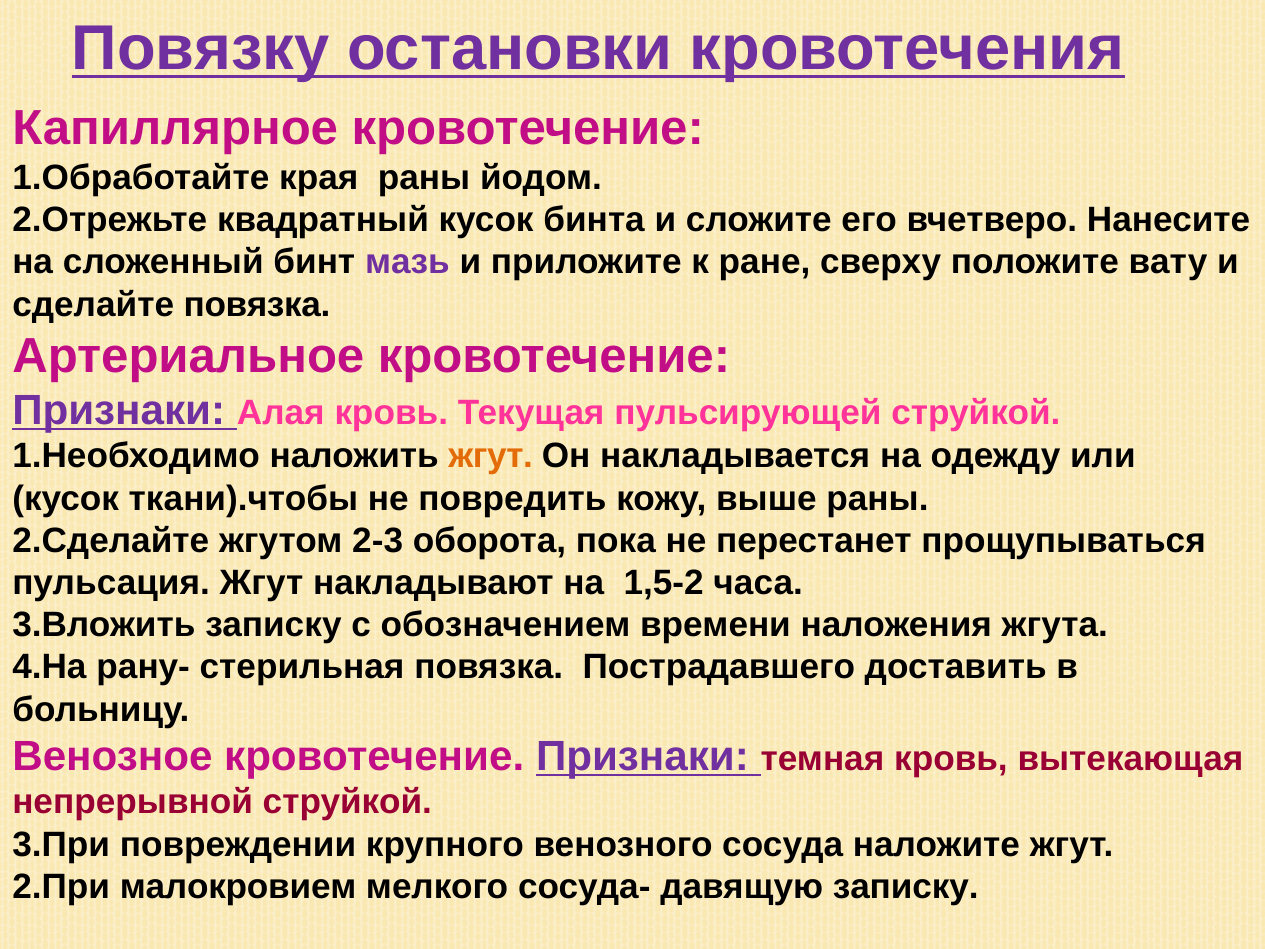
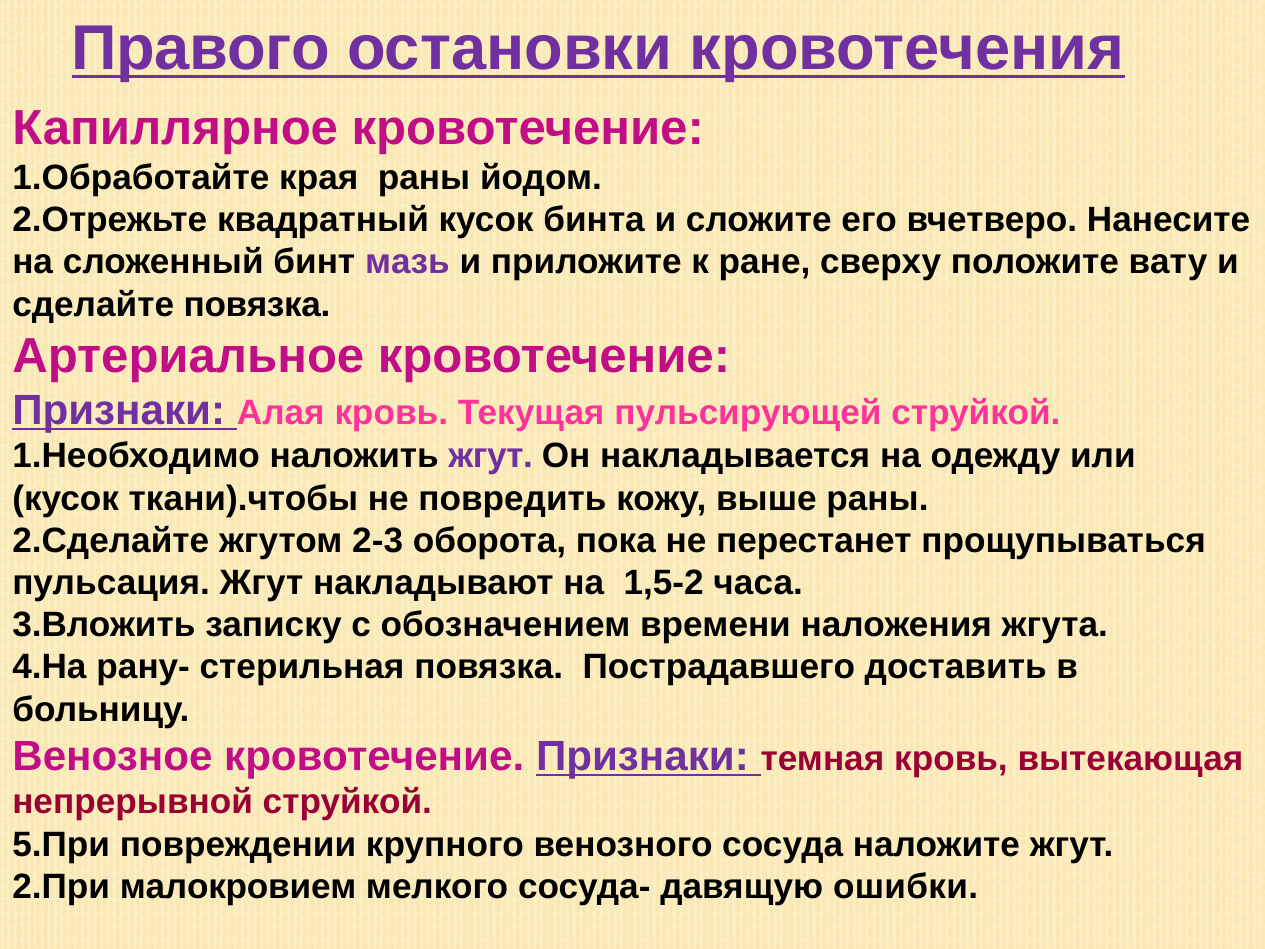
Повязку: Повязку -> Правого
жгут at (491, 456) colour: orange -> purple
3.При: 3.При -> 5.При
давящую записку: записку -> ошибки
